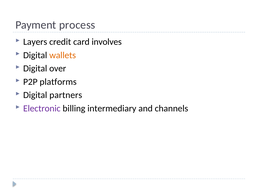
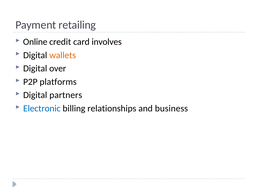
process: process -> retailing
Layers: Layers -> Online
Electronic colour: purple -> blue
intermediary: intermediary -> relationships
channels: channels -> business
